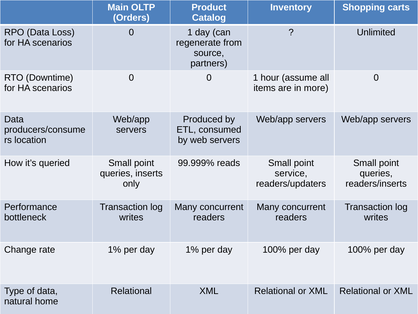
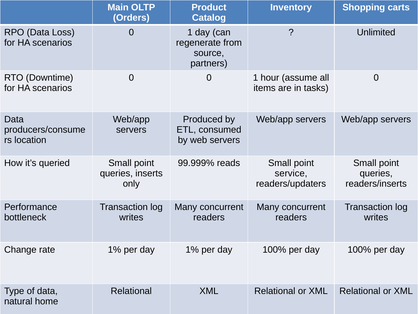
more: more -> tasks
